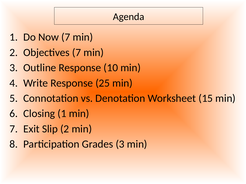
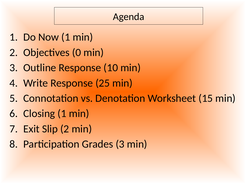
Now 7: 7 -> 1
Objectives 7: 7 -> 0
